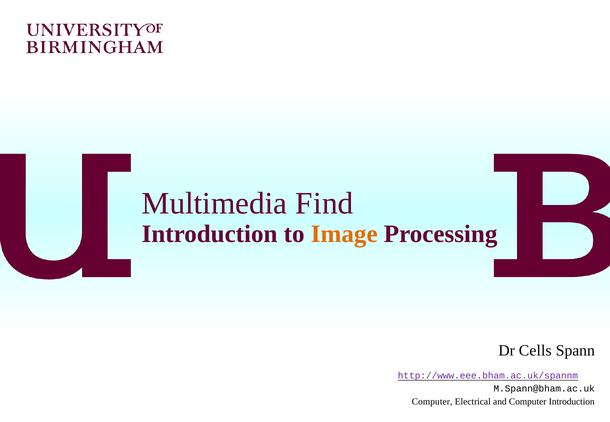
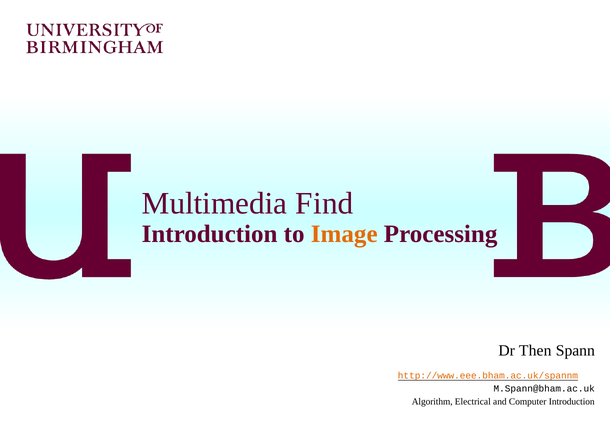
Cells: Cells -> Then
http://www.eee.bham.ac.uk/spannm colour: purple -> orange
Computer at (432, 402): Computer -> Algorithm
